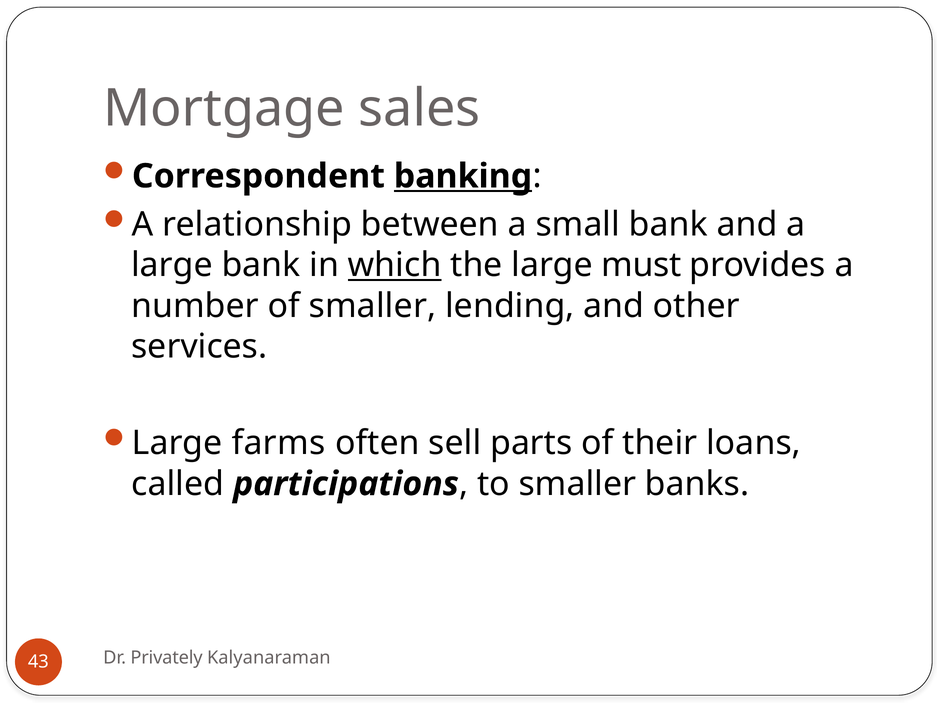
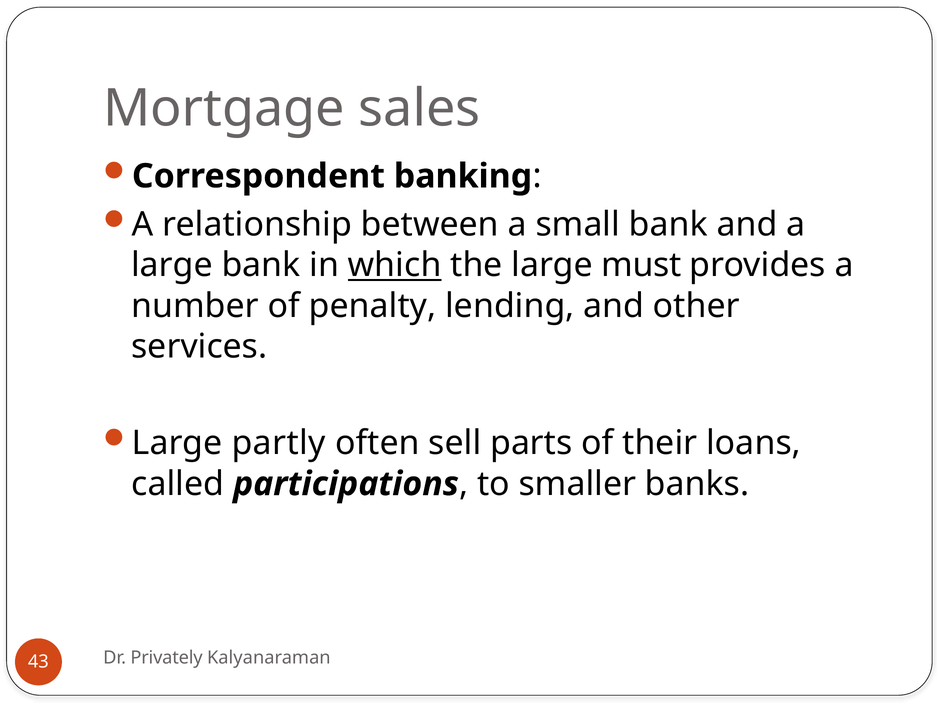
banking underline: present -> none
of smaller: smaller -> penalty
farms: farms -> partly
